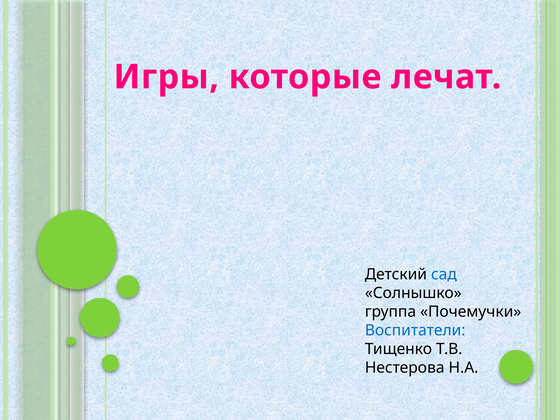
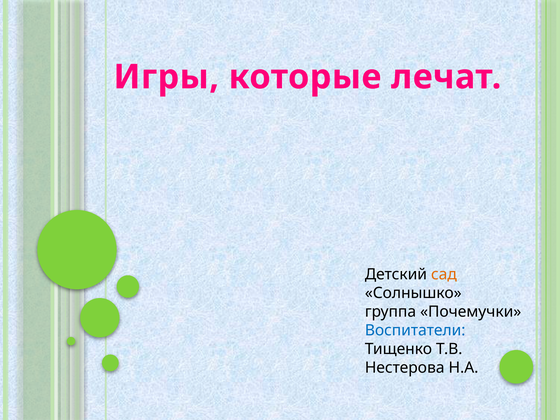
сад colour: blue -> orange
